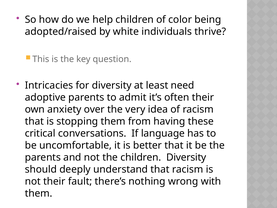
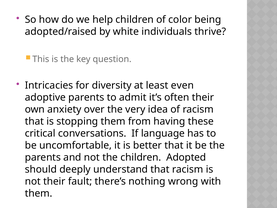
need: need -> even
children Diversity: Diversity -> Adopted
